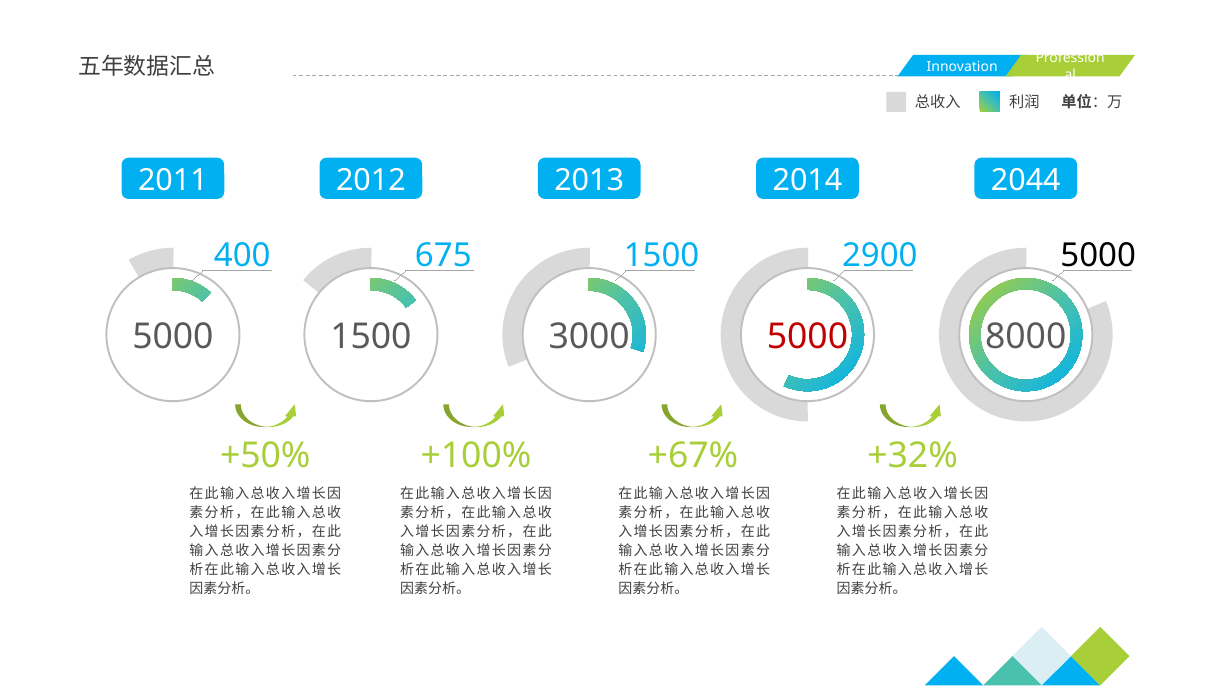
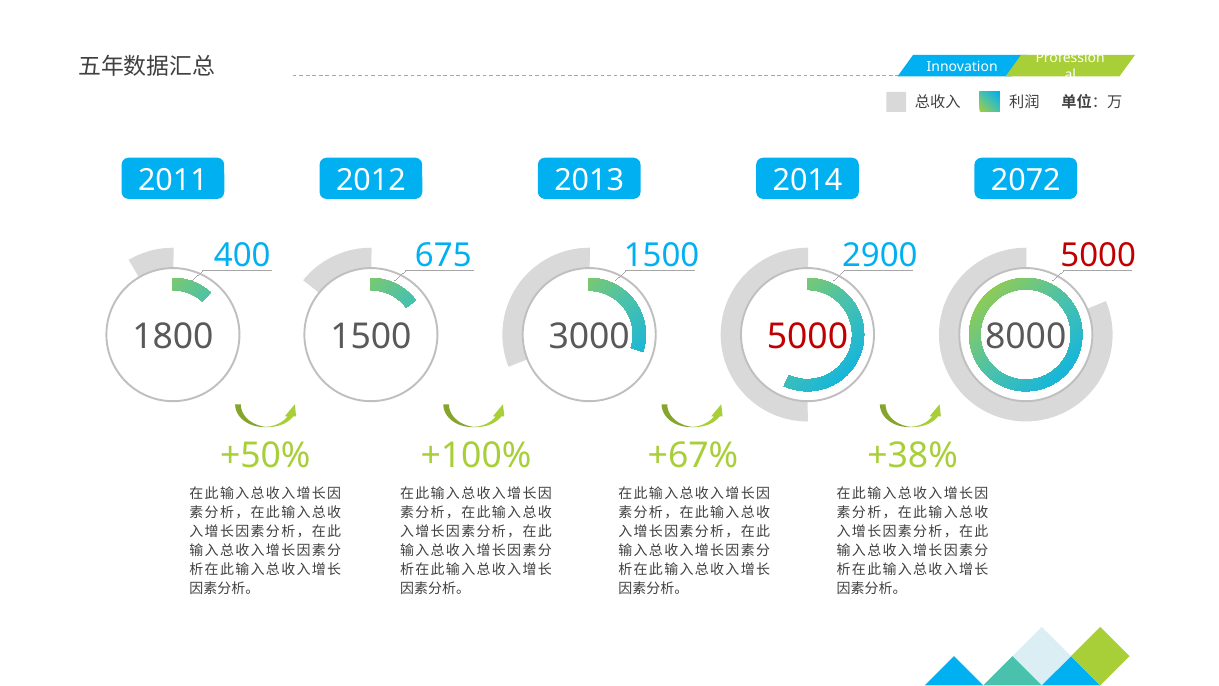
2044: 2044 -> 2072
5000 at (1098, 256) colour: black -> red
5000 at (173, 337): 5000 -> 1800
+32%: +32% -> +38%
